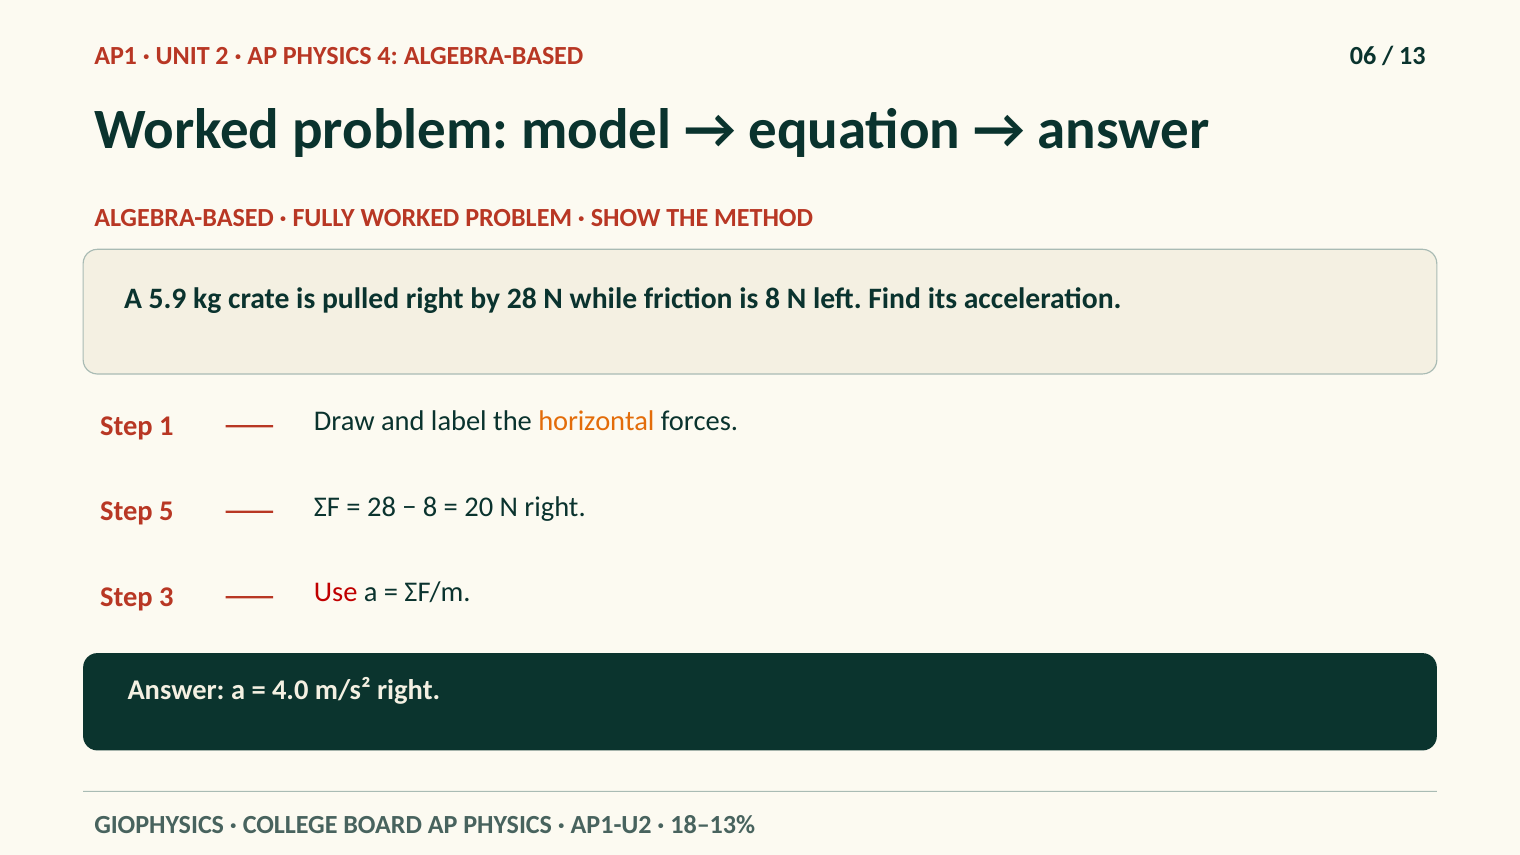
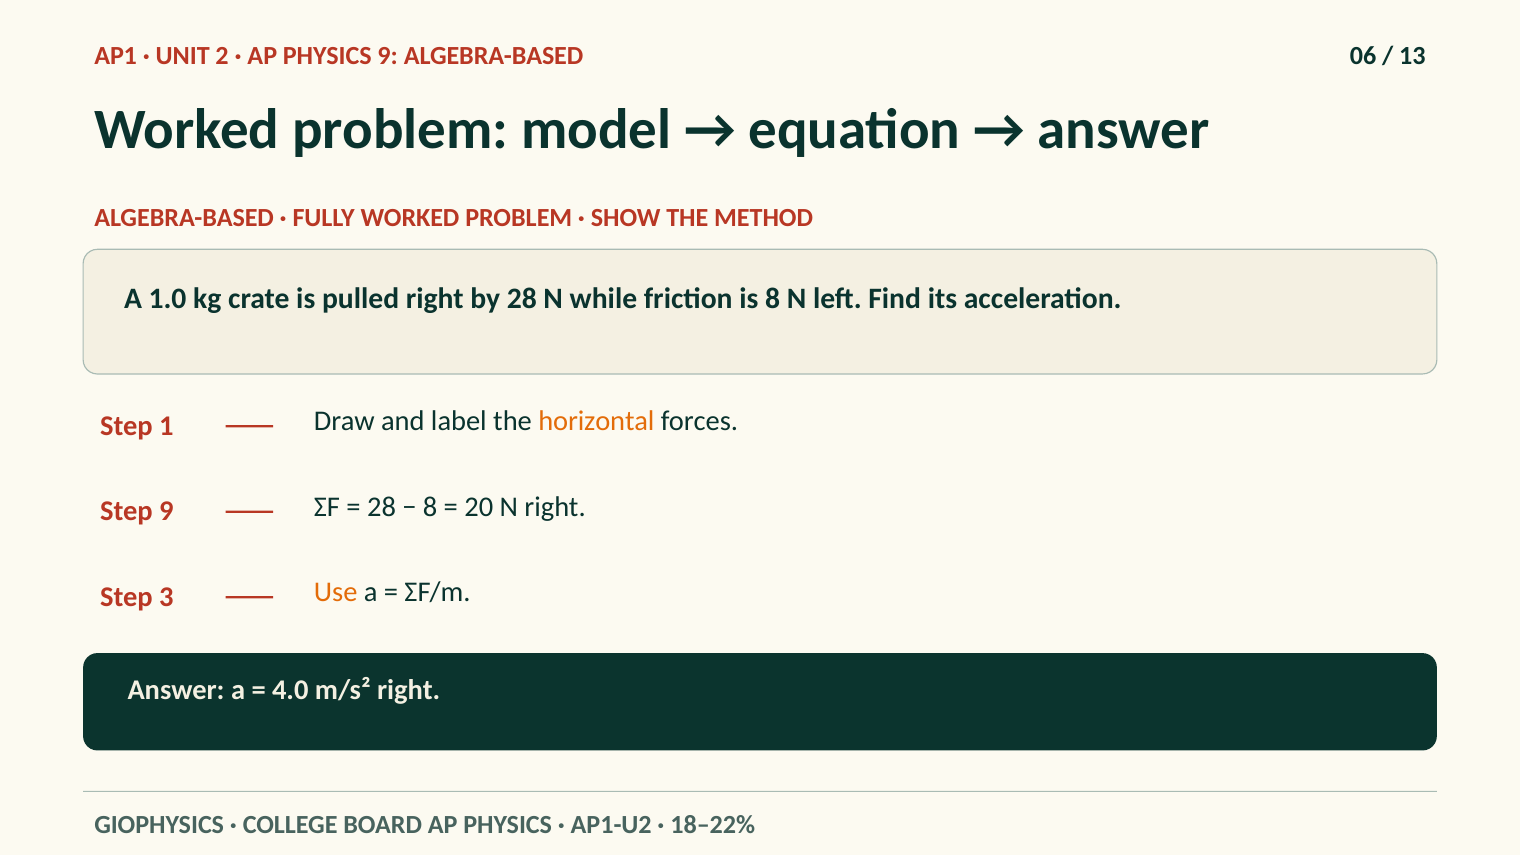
PHYSICS 4: 4 -> 9
5.9: 5.9 -> 1.0
Step 5: 5 -> 9
Use colour: red -> orange
18–13%: 18–13% -> 18–22%
